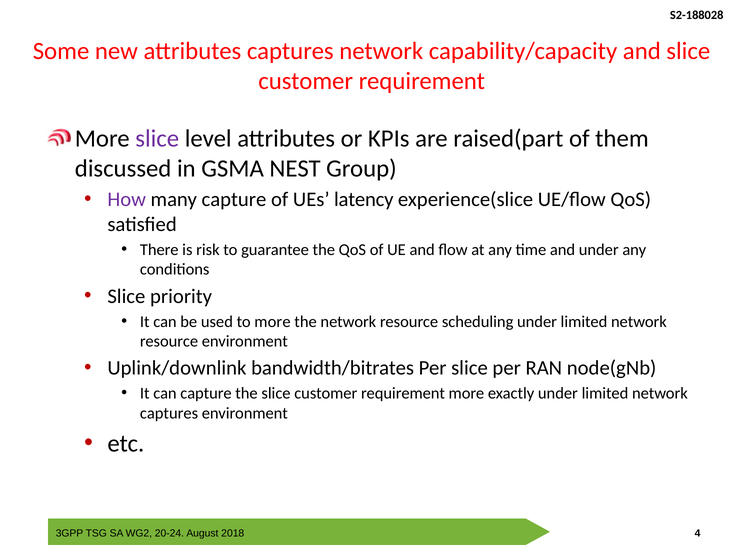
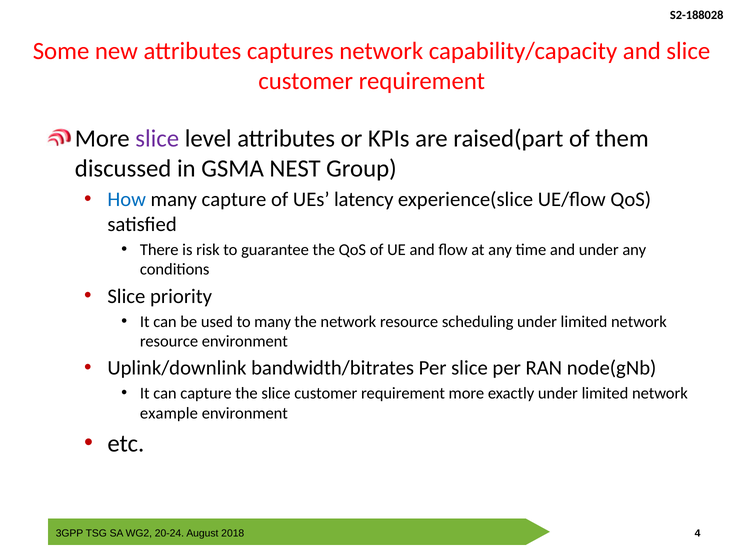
How colour: purple -> blue
to more: more -> many
captures at (169, 413): captures -> example
